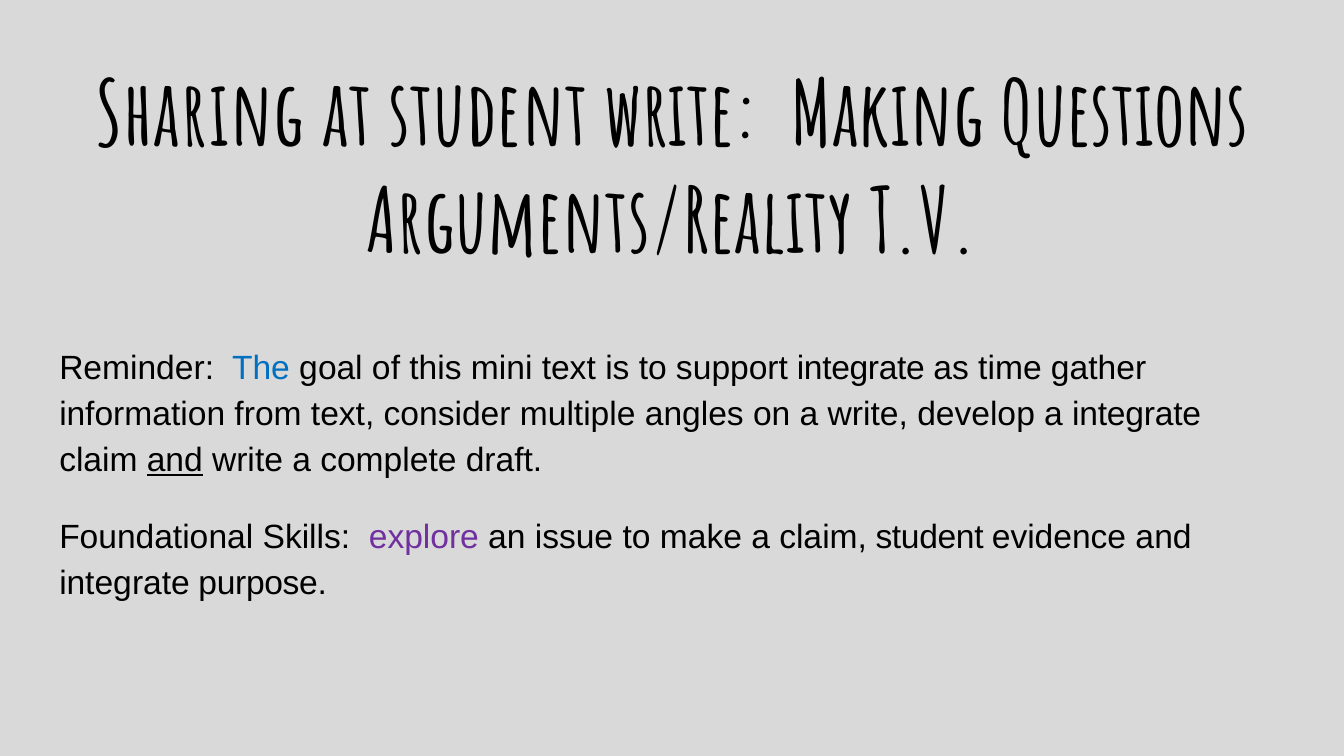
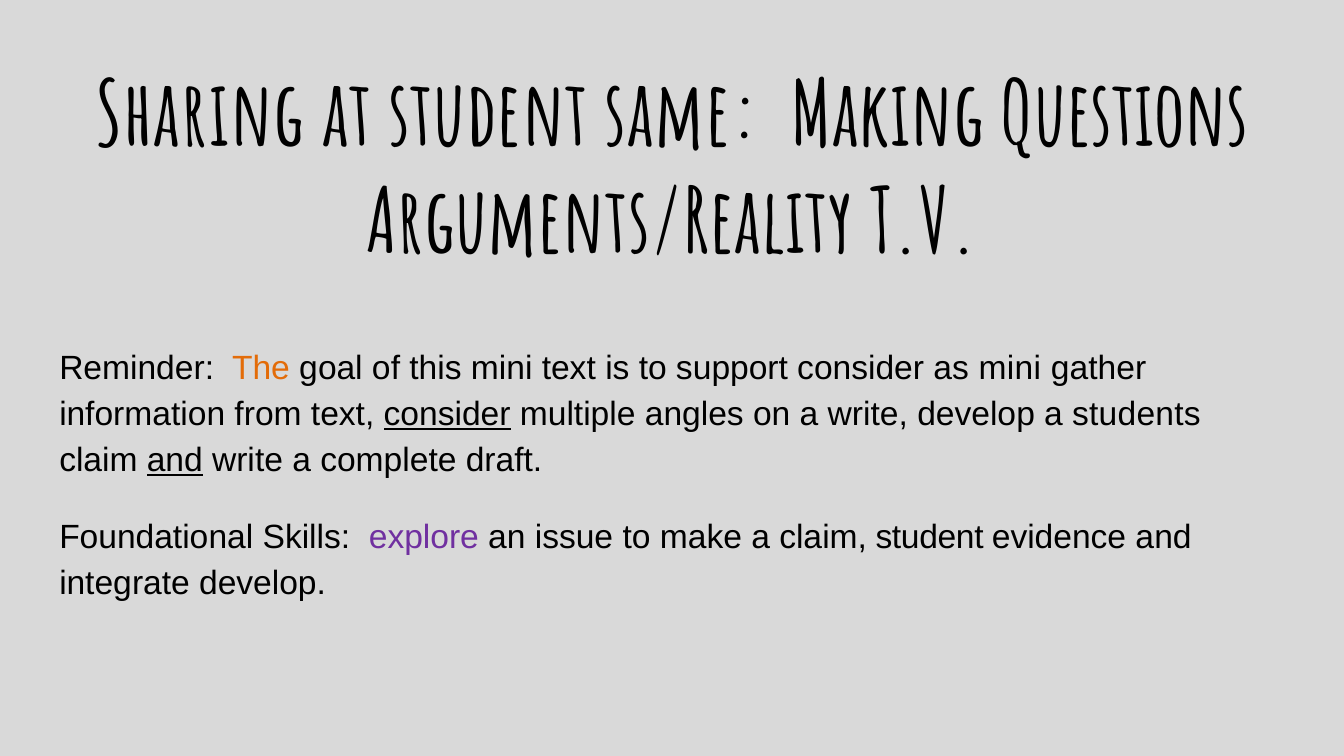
student write: write -> same
The colour: blue -> orange
support integrate: integrate -> consider
as time: time -> mini
consider at (447, 414) underline: none -> present
a integrate: integrate -> students
integrate purpose: purpose -> develop
